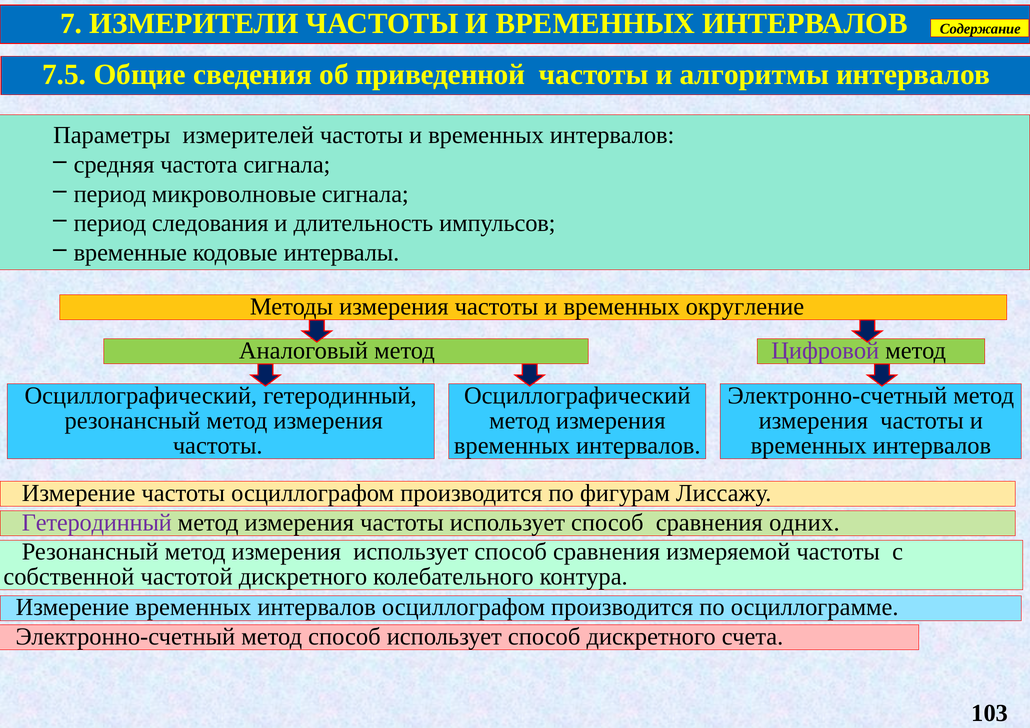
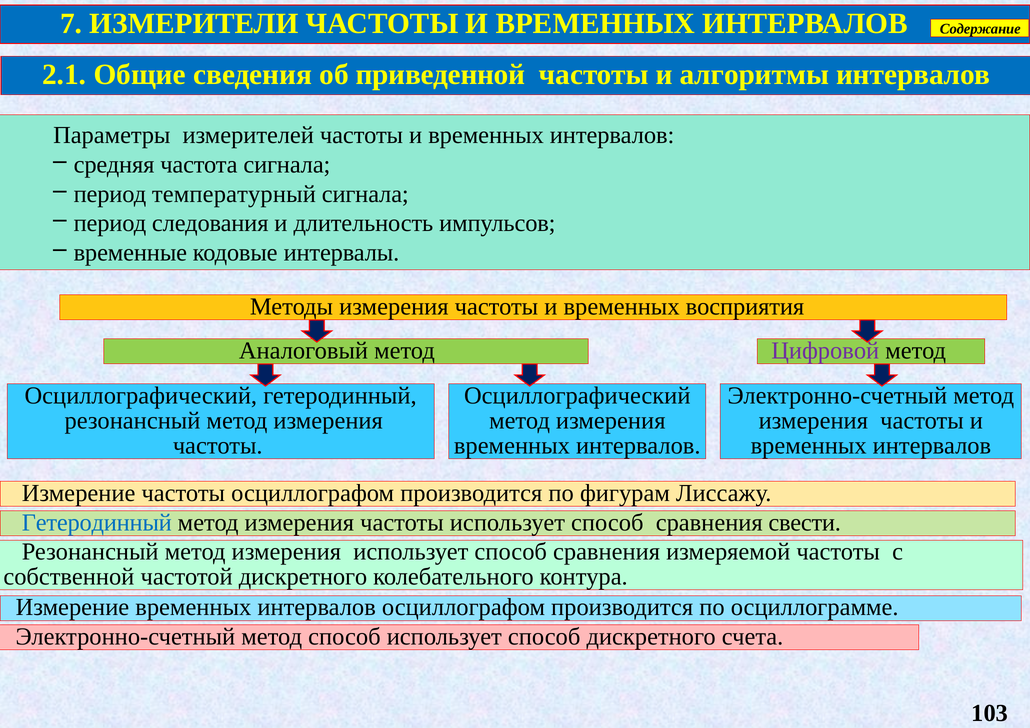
7.5: 7.5 -> 2.1
микроволновые: микроволновые -> температурный
округление: округление -> восприятия
Гетеродинный at (97, 523) colour: purple -> blue
одних: одних -> свести
